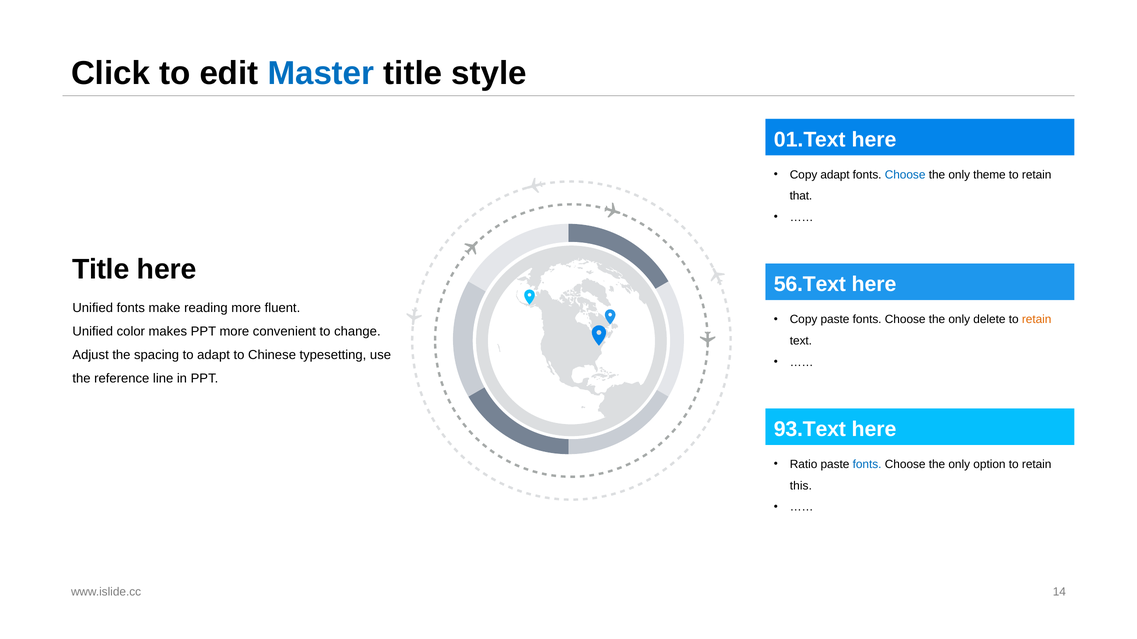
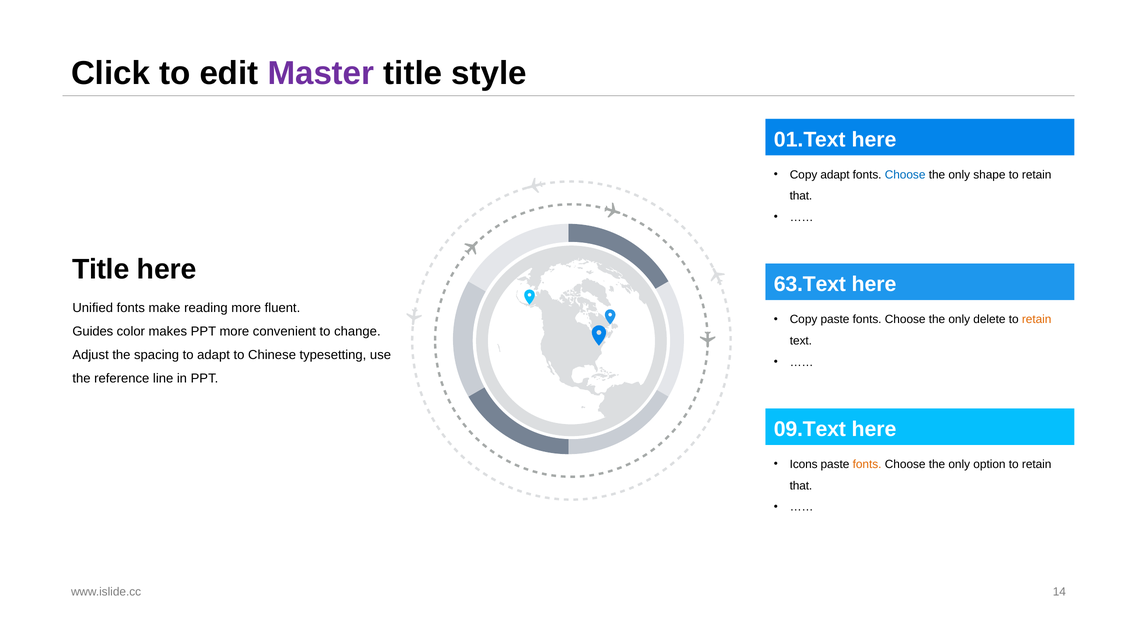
Master colour: blue -> purple
theme: theme -> shape
56.Text: 56.Text -> 63.Text
Unified at (93, 332): Unified -> Guides
93.Text: 93.Text -> 09.Text
Ratio: Ratio -> Icons
fonts at (867, 465) colour: blue -> orange
this at (801, 486): this -> that
